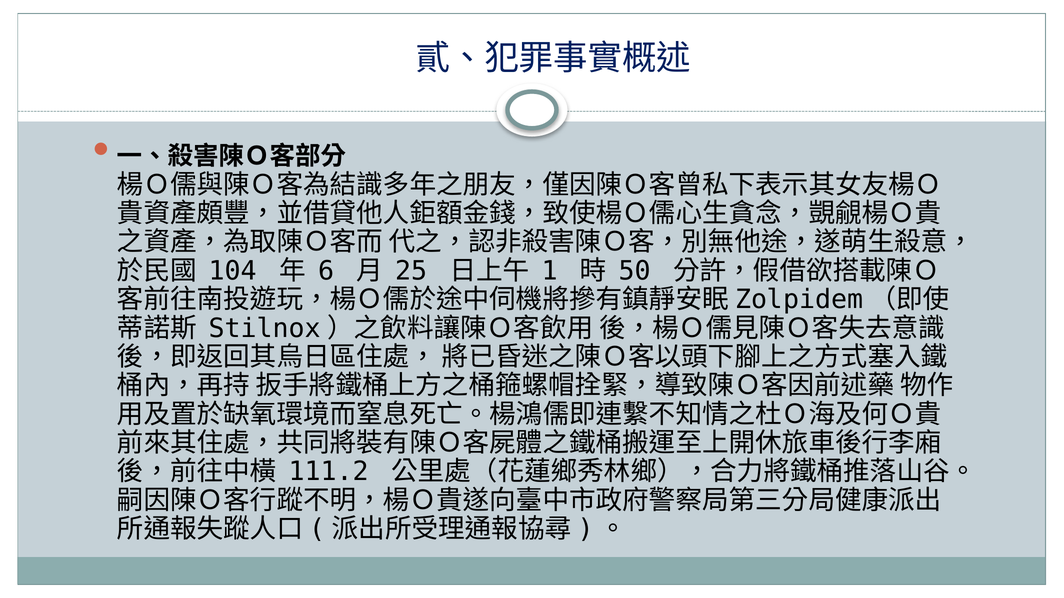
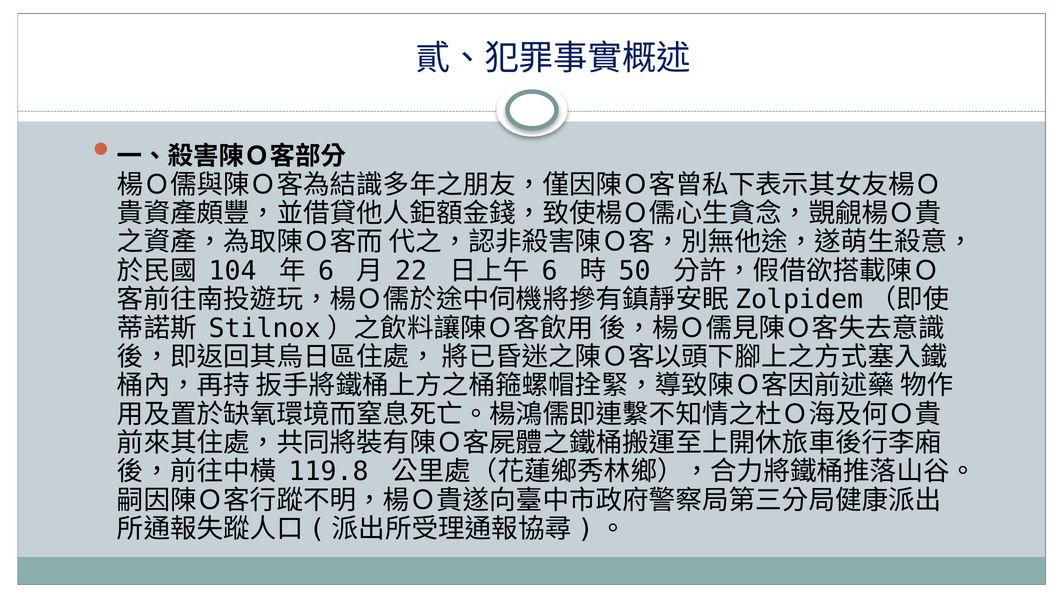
25: 25 -> 22
1 at (550, 271): 1 -> 6
111.2: 111.2 -> 119.8
